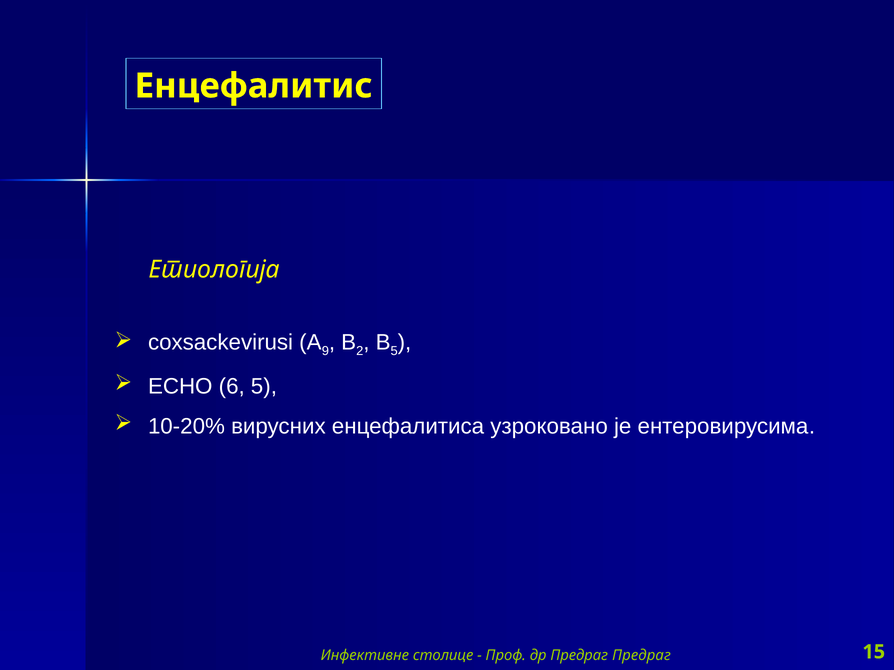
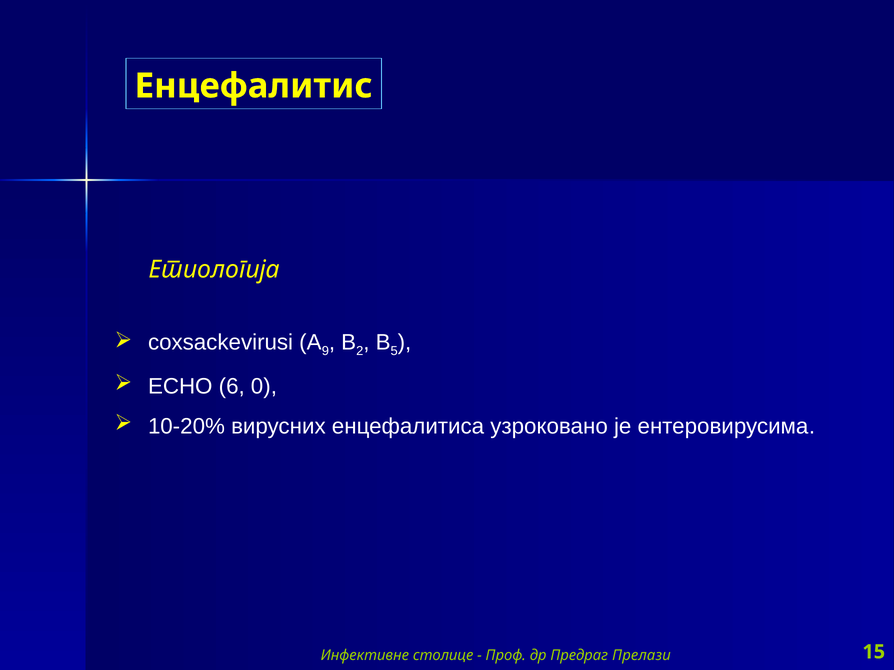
6 5: 5 -> 0
Предраг Предраг: Предраг -> Прелази
